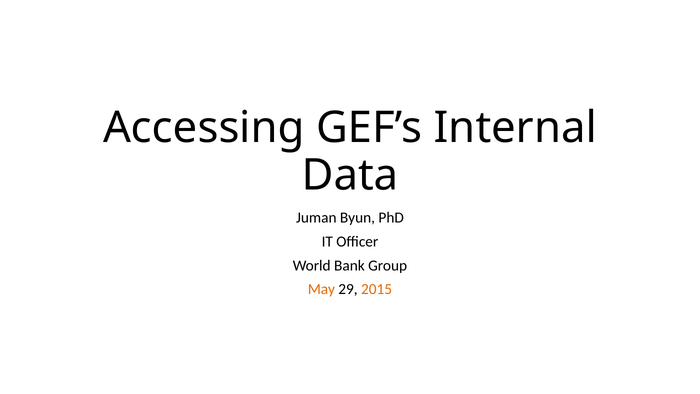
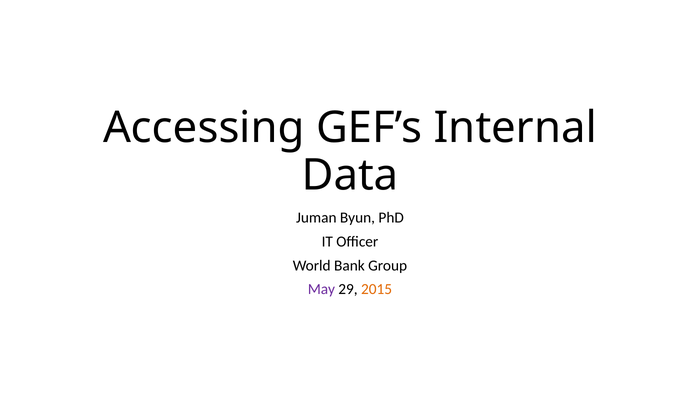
May colour: orange -> purple
